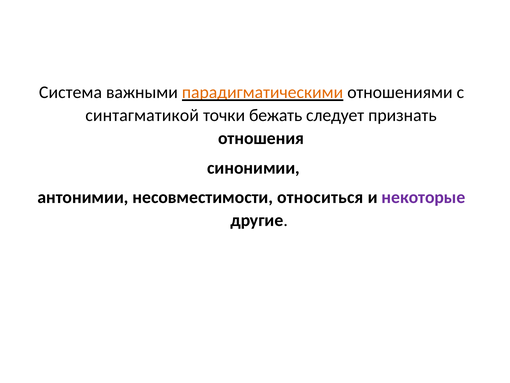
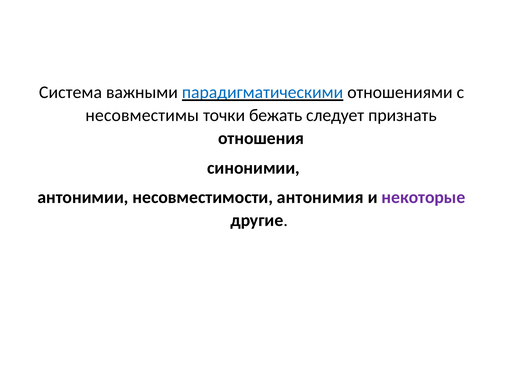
парадигматическими colour: orange -> blue
синтагматикой: синтагматикой -> несовместимы
относиться: относиться -> антонимия
